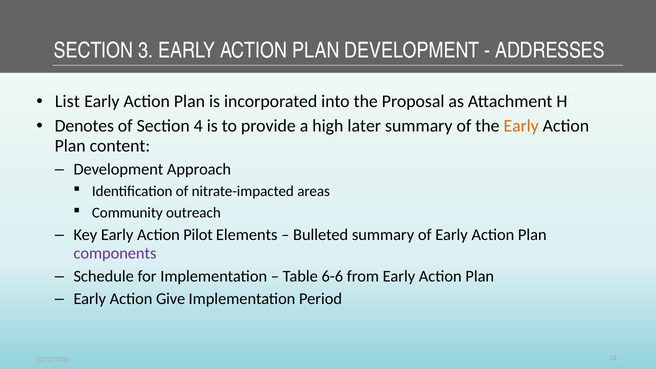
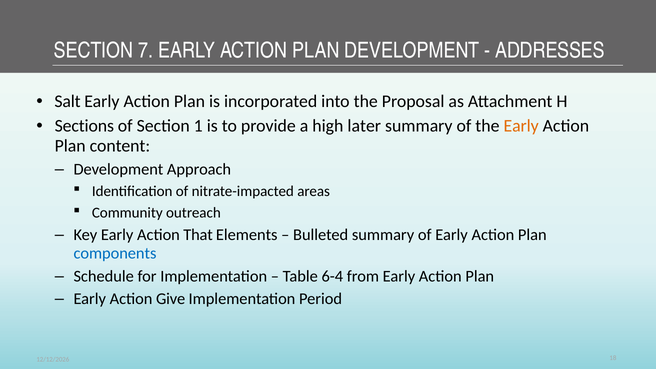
3: 3 -> 7
List: List -> Salt
Denotes: Denotes -> Sections
4: 4 -> 1
Pilot: Pilot -> That
components colour: purple -> blue
6-6: 6-6 -> 6-4
